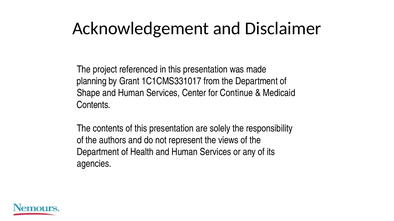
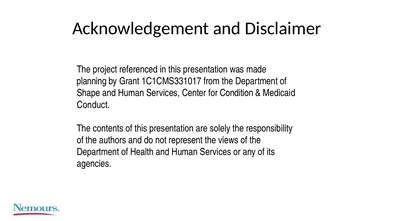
Continue: Continue -> Condition
Contents at (94, 105): Contents -> Conduct
